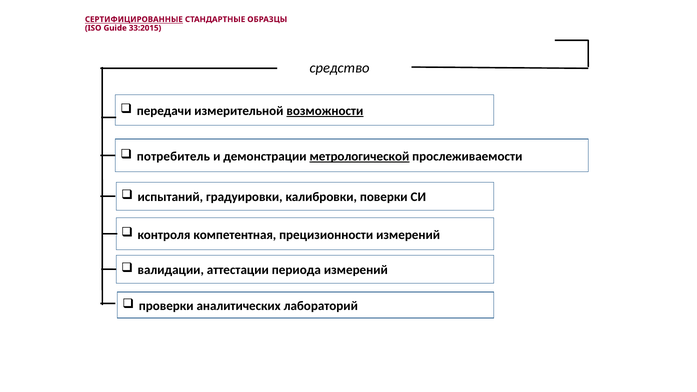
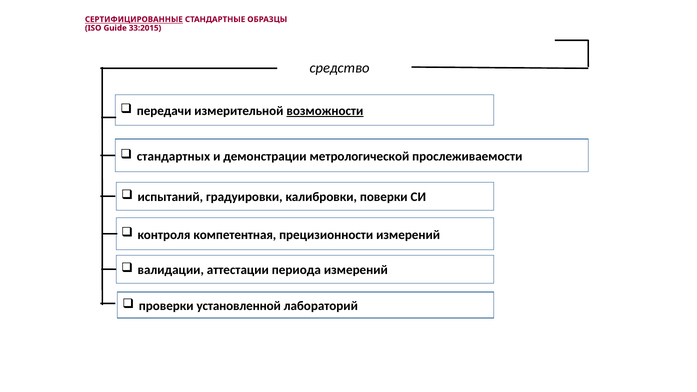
потребитель: потребитель -> стандартных
метрологической underline: present -> none
аналитических: аналитических -> установленной
